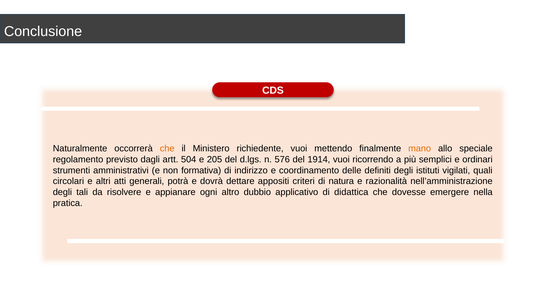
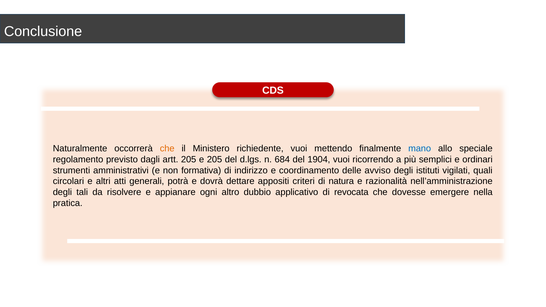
mano colour: orange -> blue
artt 504: 504 -> 205
576: 576 -> 684
1914: 1914 -> 1904
definiti: definiti -> avviso
didattica: didattica -> revocata
